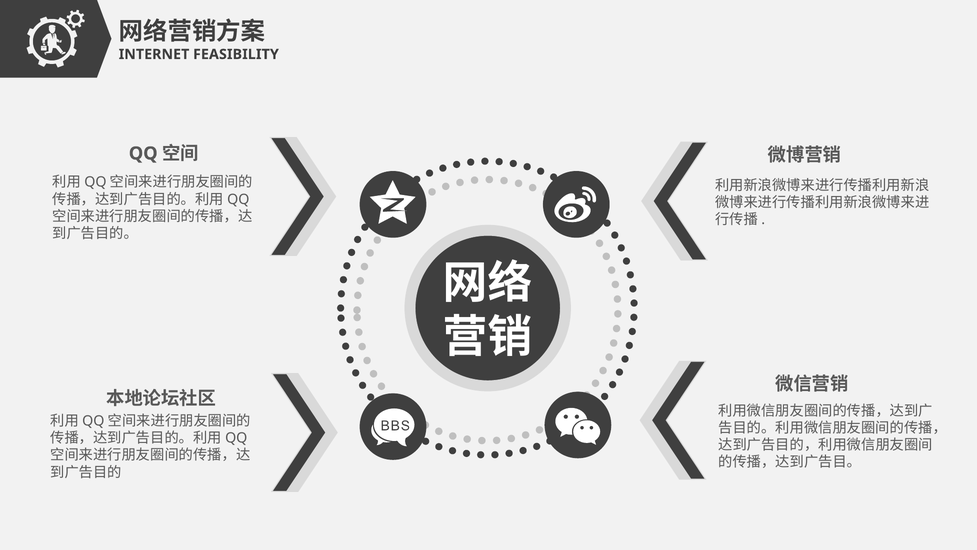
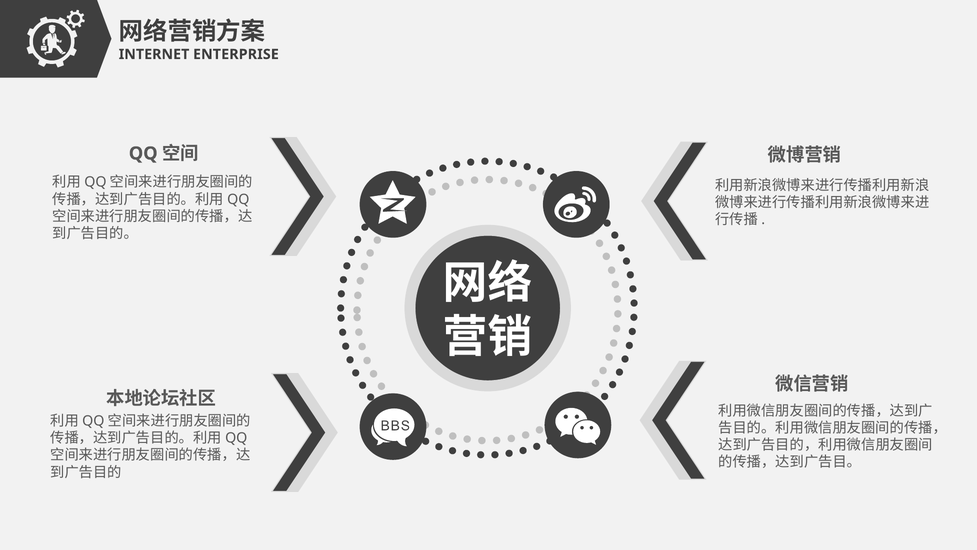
FEASIBILITY: FEASIBILITY -> ENTERPRISE
